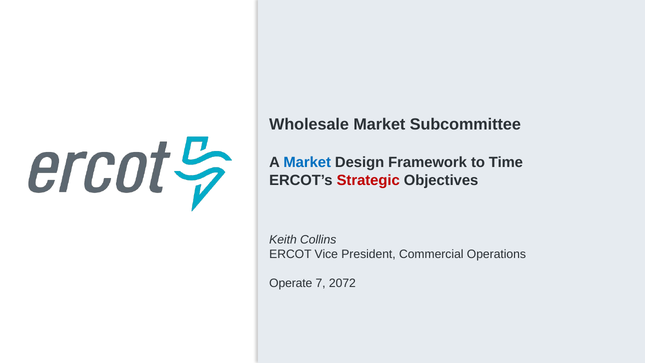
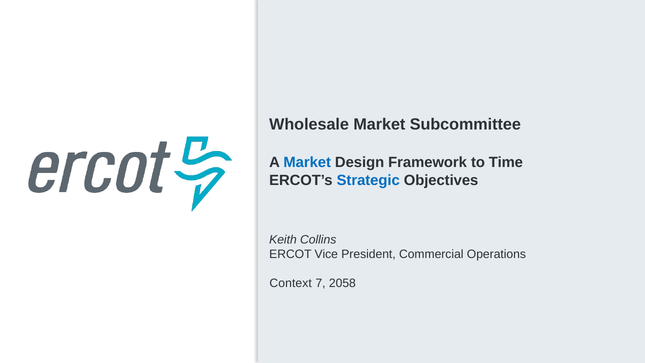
Strategic colour: red -> blue
Operate: Operate -> Context
2072: 2072 -> 2058
